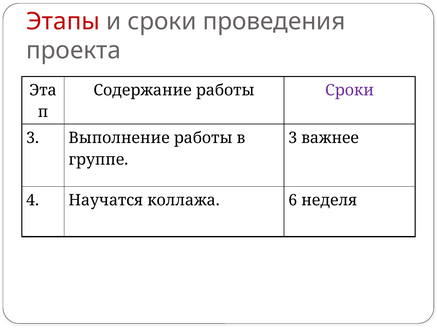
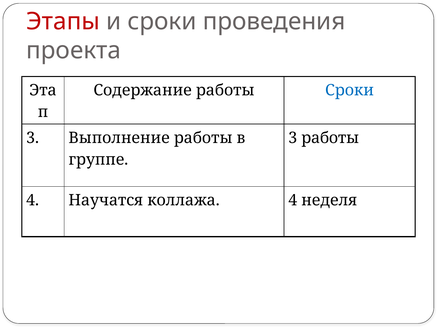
Сроки at (350, 90) colour: purple -> blue
3 важнее: важнее -> работы
коллажа 6: 6 -> 4
